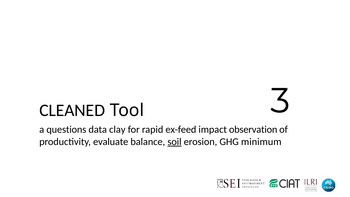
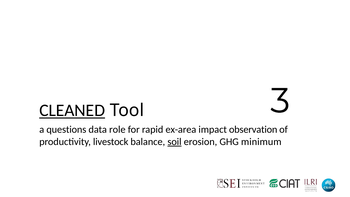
CLEANED underline: none -> present
clay: clay -> role
ex-feed: ex-feed -> ex-area
evaluate: evaluate -> livestock
